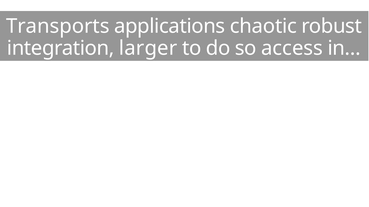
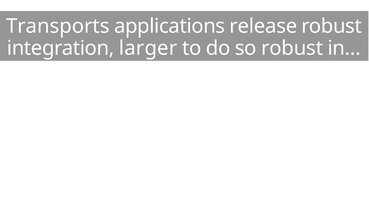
chaotic: chaotic -> release
so access: access -> robust
